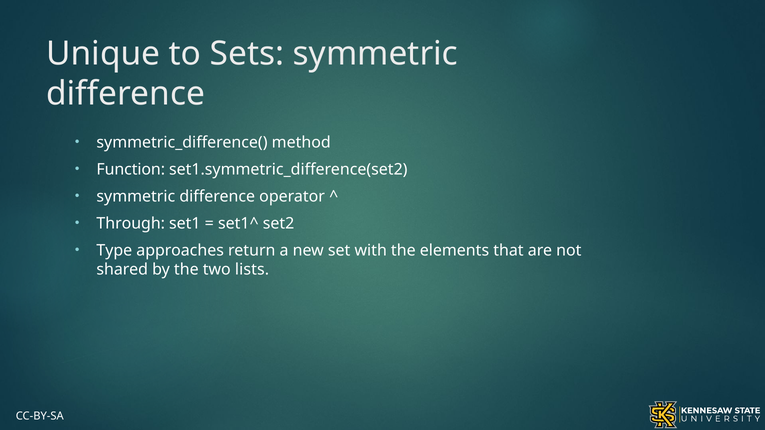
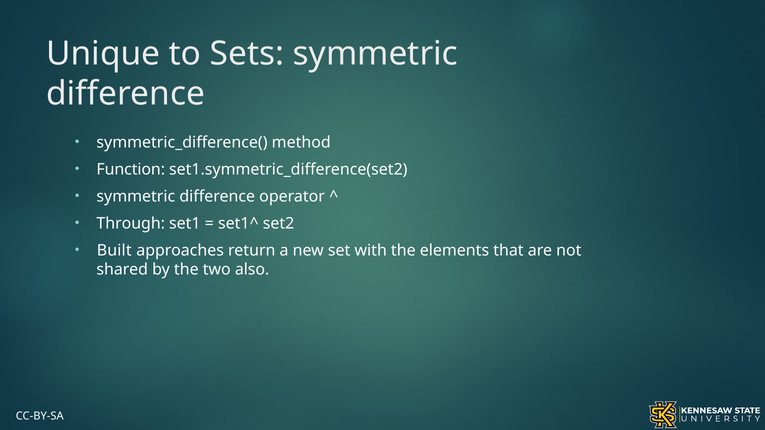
Type: Type -> Built
lists: lists -> also
